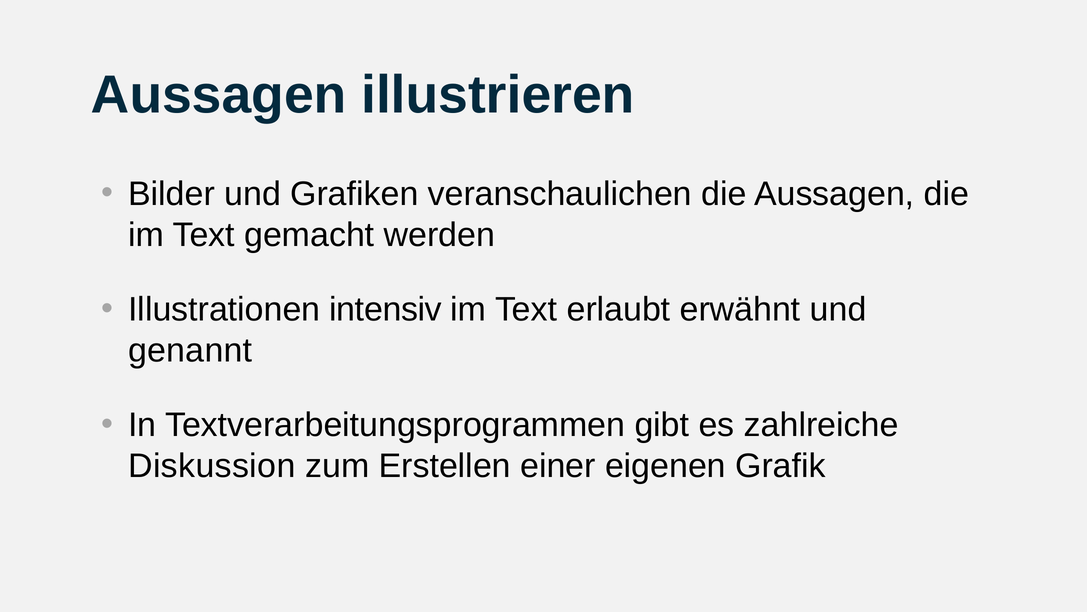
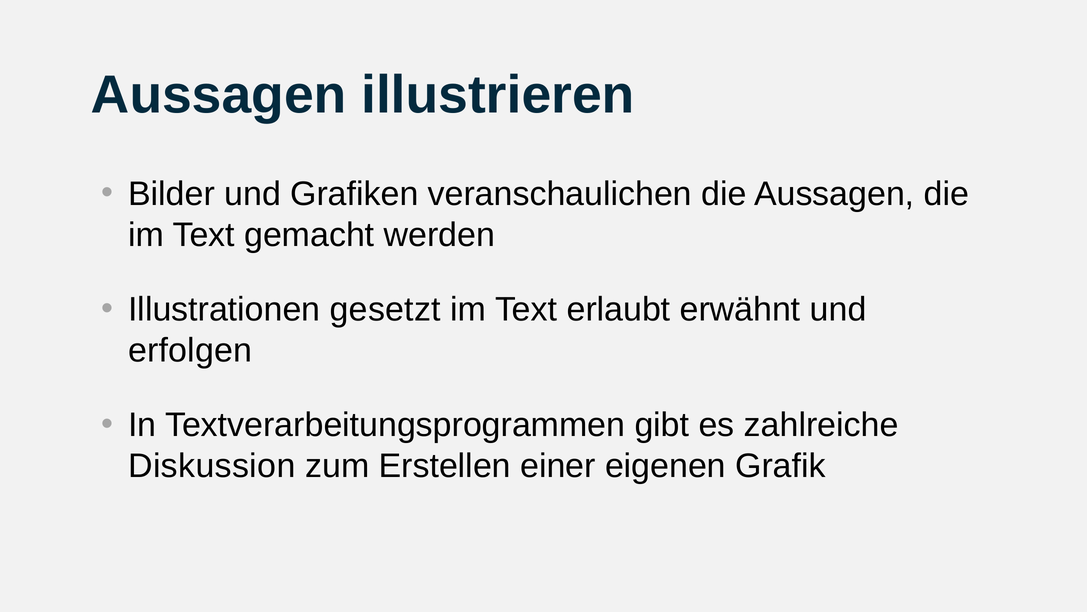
intensiv: intensiv -> gesetzt
genannt: genannt -> erfolgen
